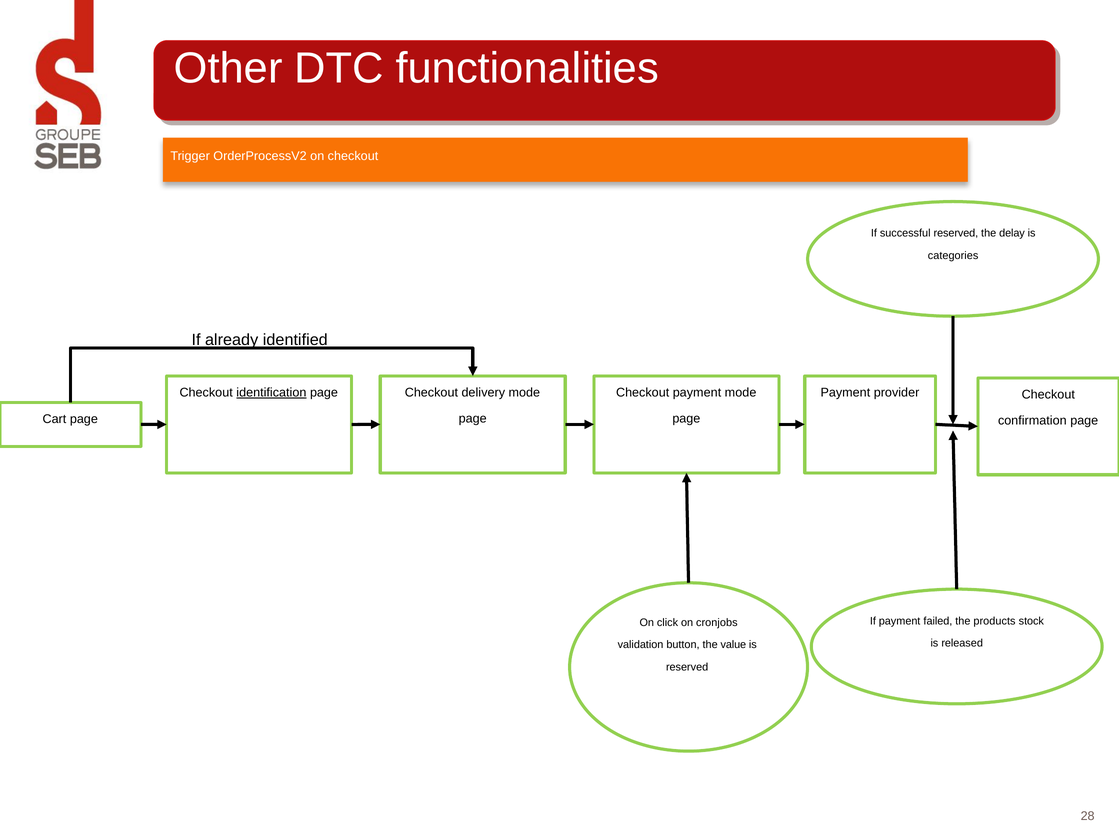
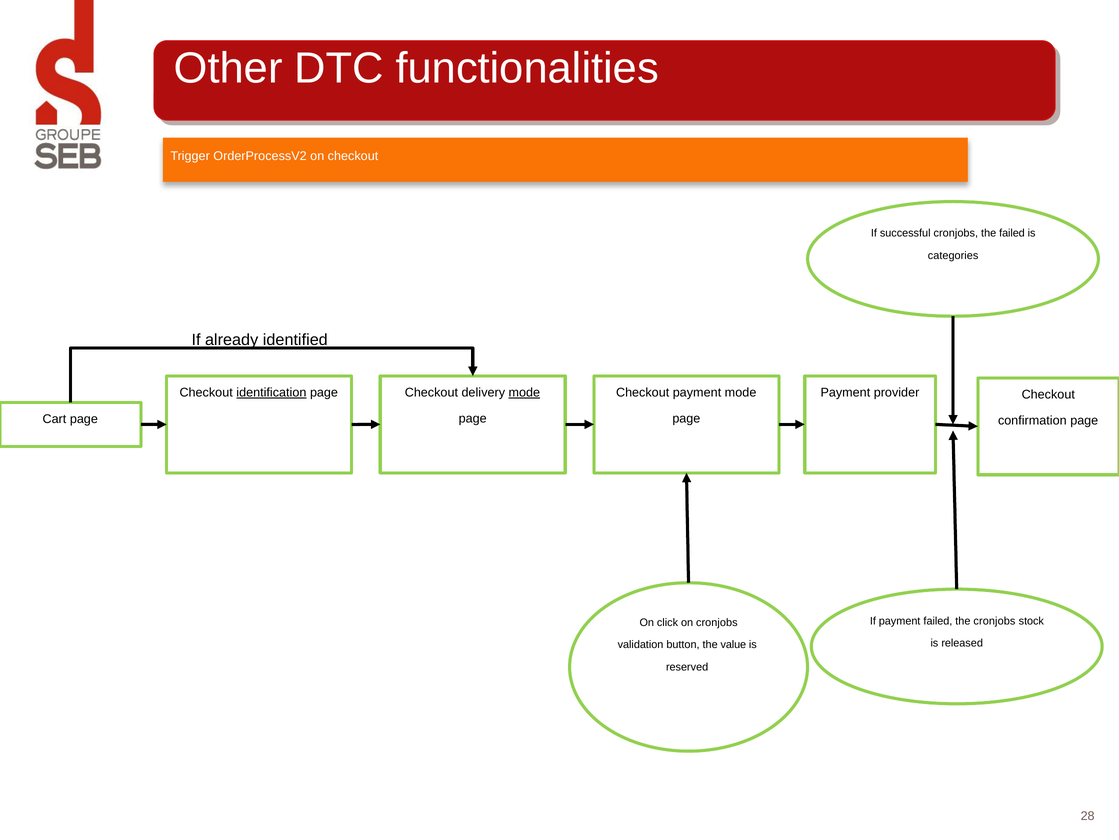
successful reserved: reserved -> cronjobs
the delay: delay -> failed
mode at (524, 392) underline: none -> present
the products: products -> cronjobs
